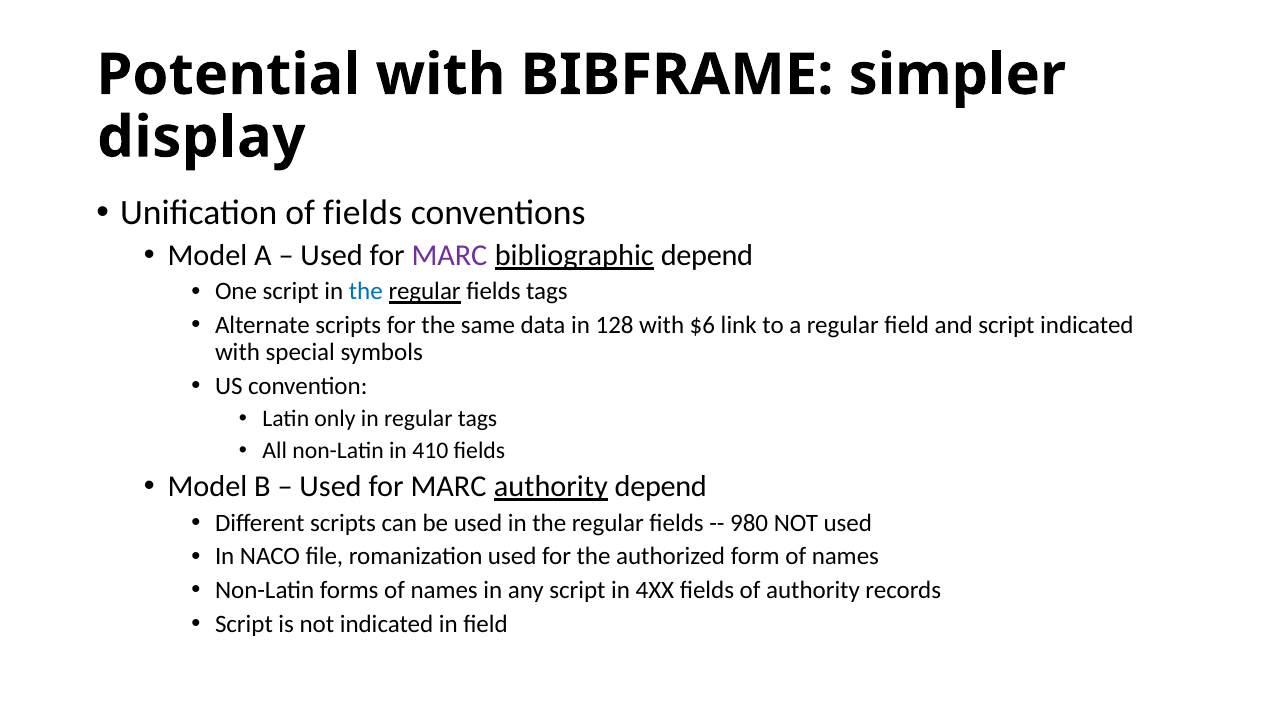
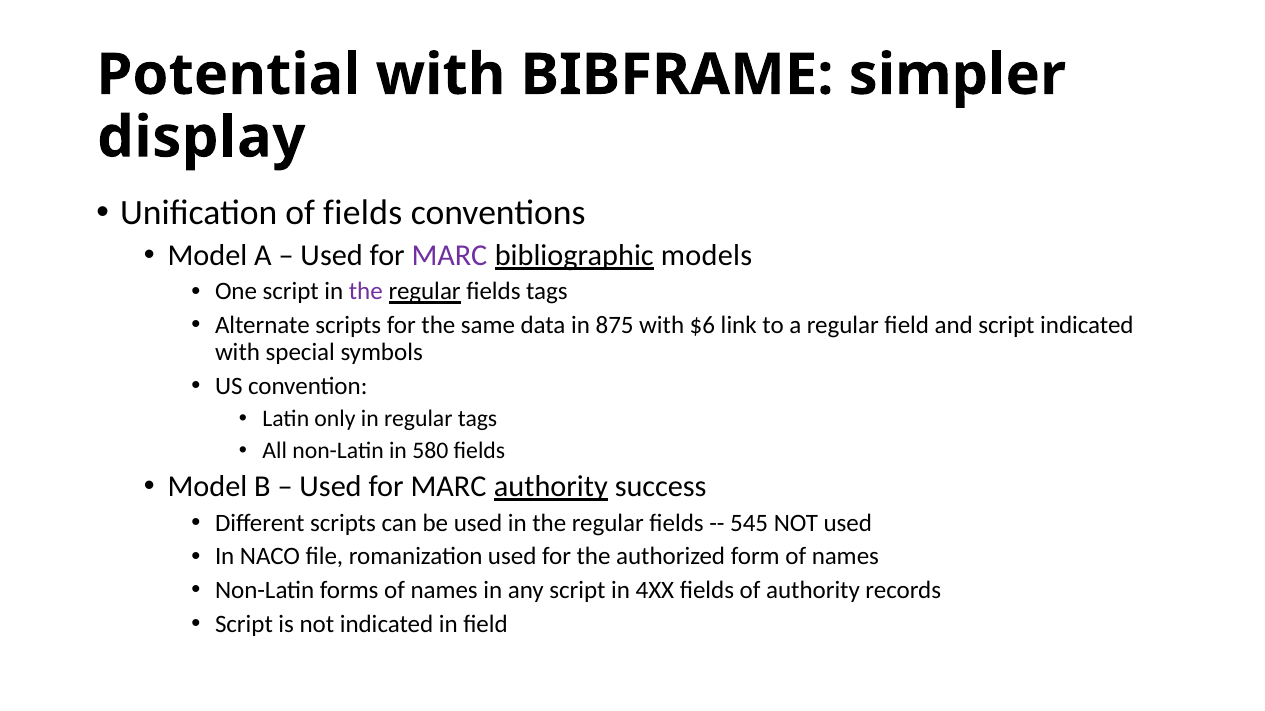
bibliographic depend: depend -> models
the at (366, 292) colour: blue -> purple
128: 128 -> 875
410: 410 -> 580
authority depend: depend -> success
980: 980 -> 545
